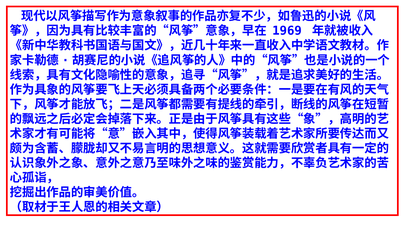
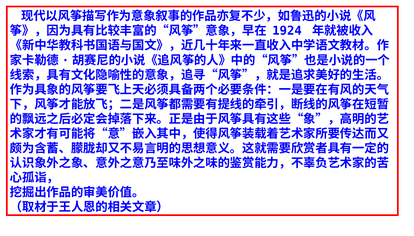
1969: 1969 -> 1924
